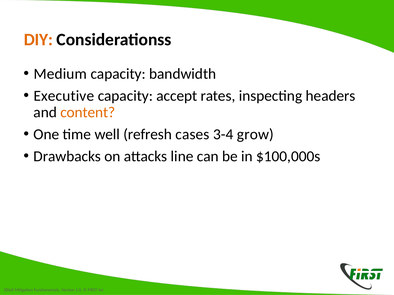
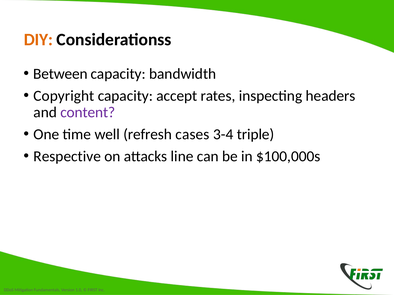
Medium: Medium -> Between
Executive: Executive -> Copyright
content colour: orange -> purple
grow: grow -> triple
Drawbacks: Drawbacks -> Respective
